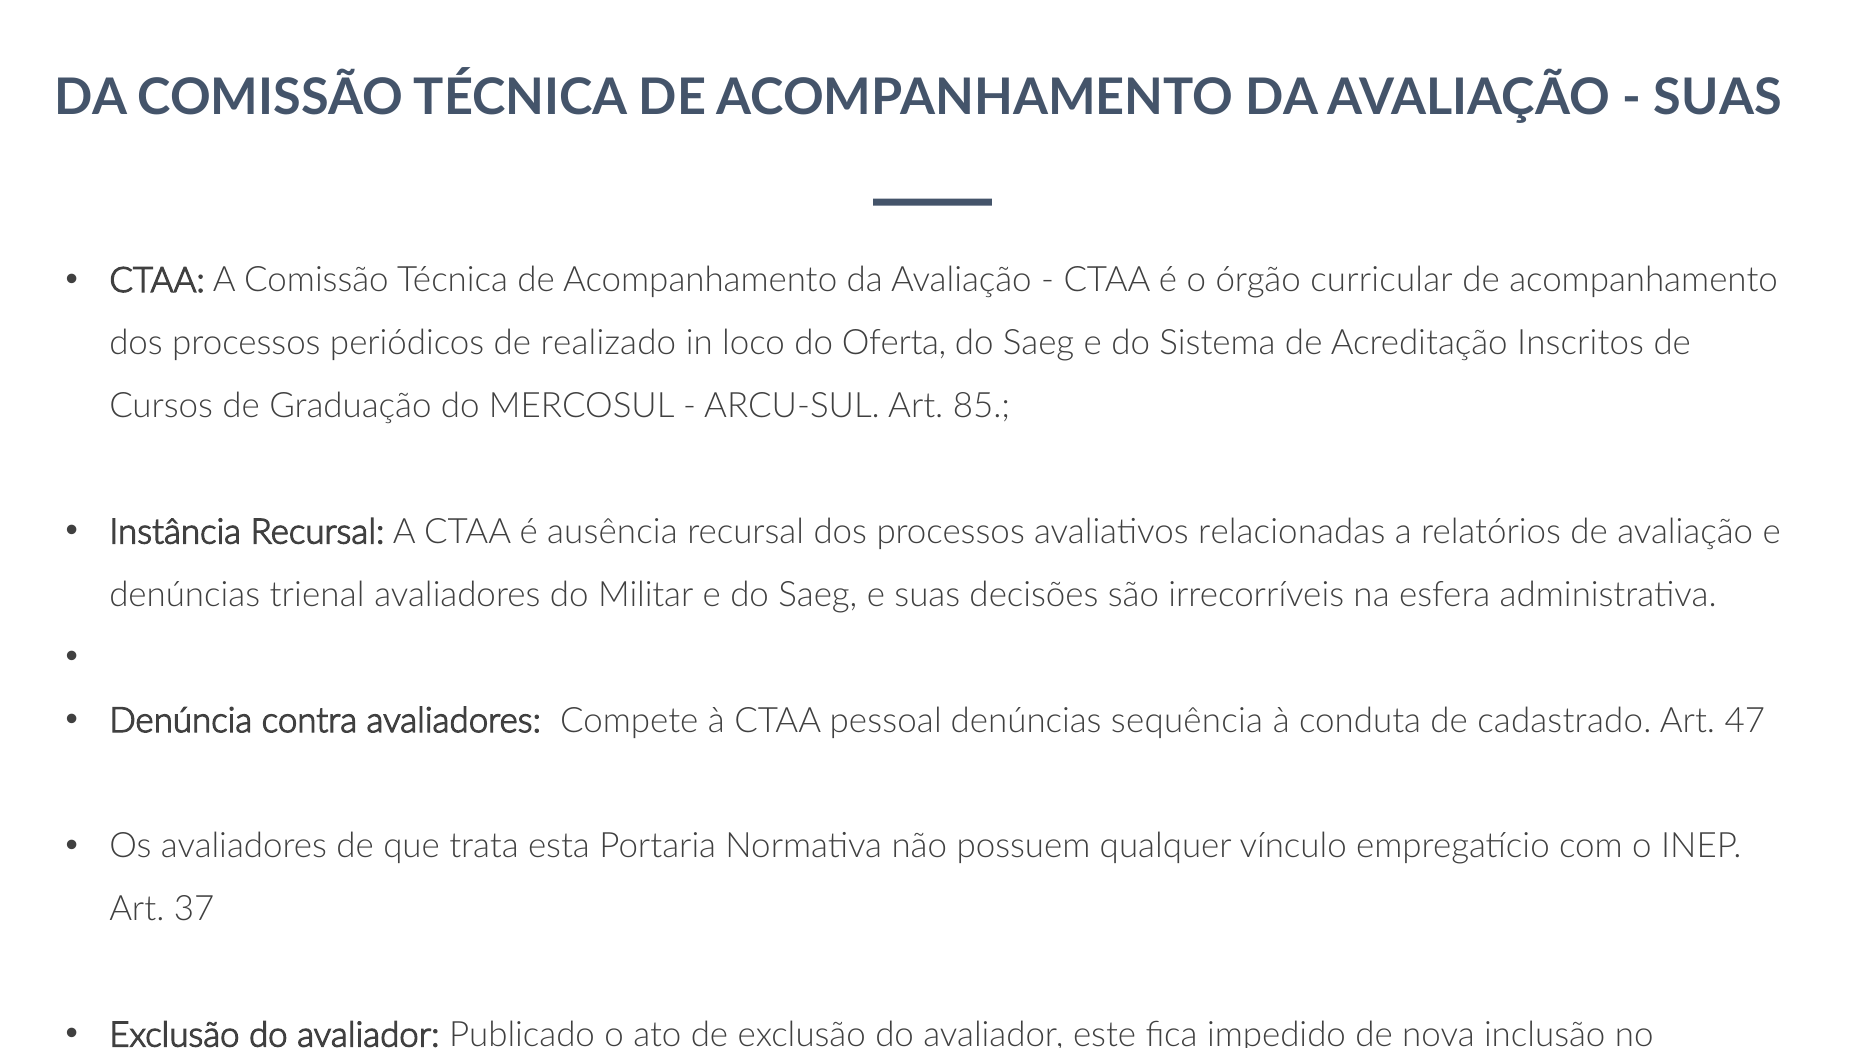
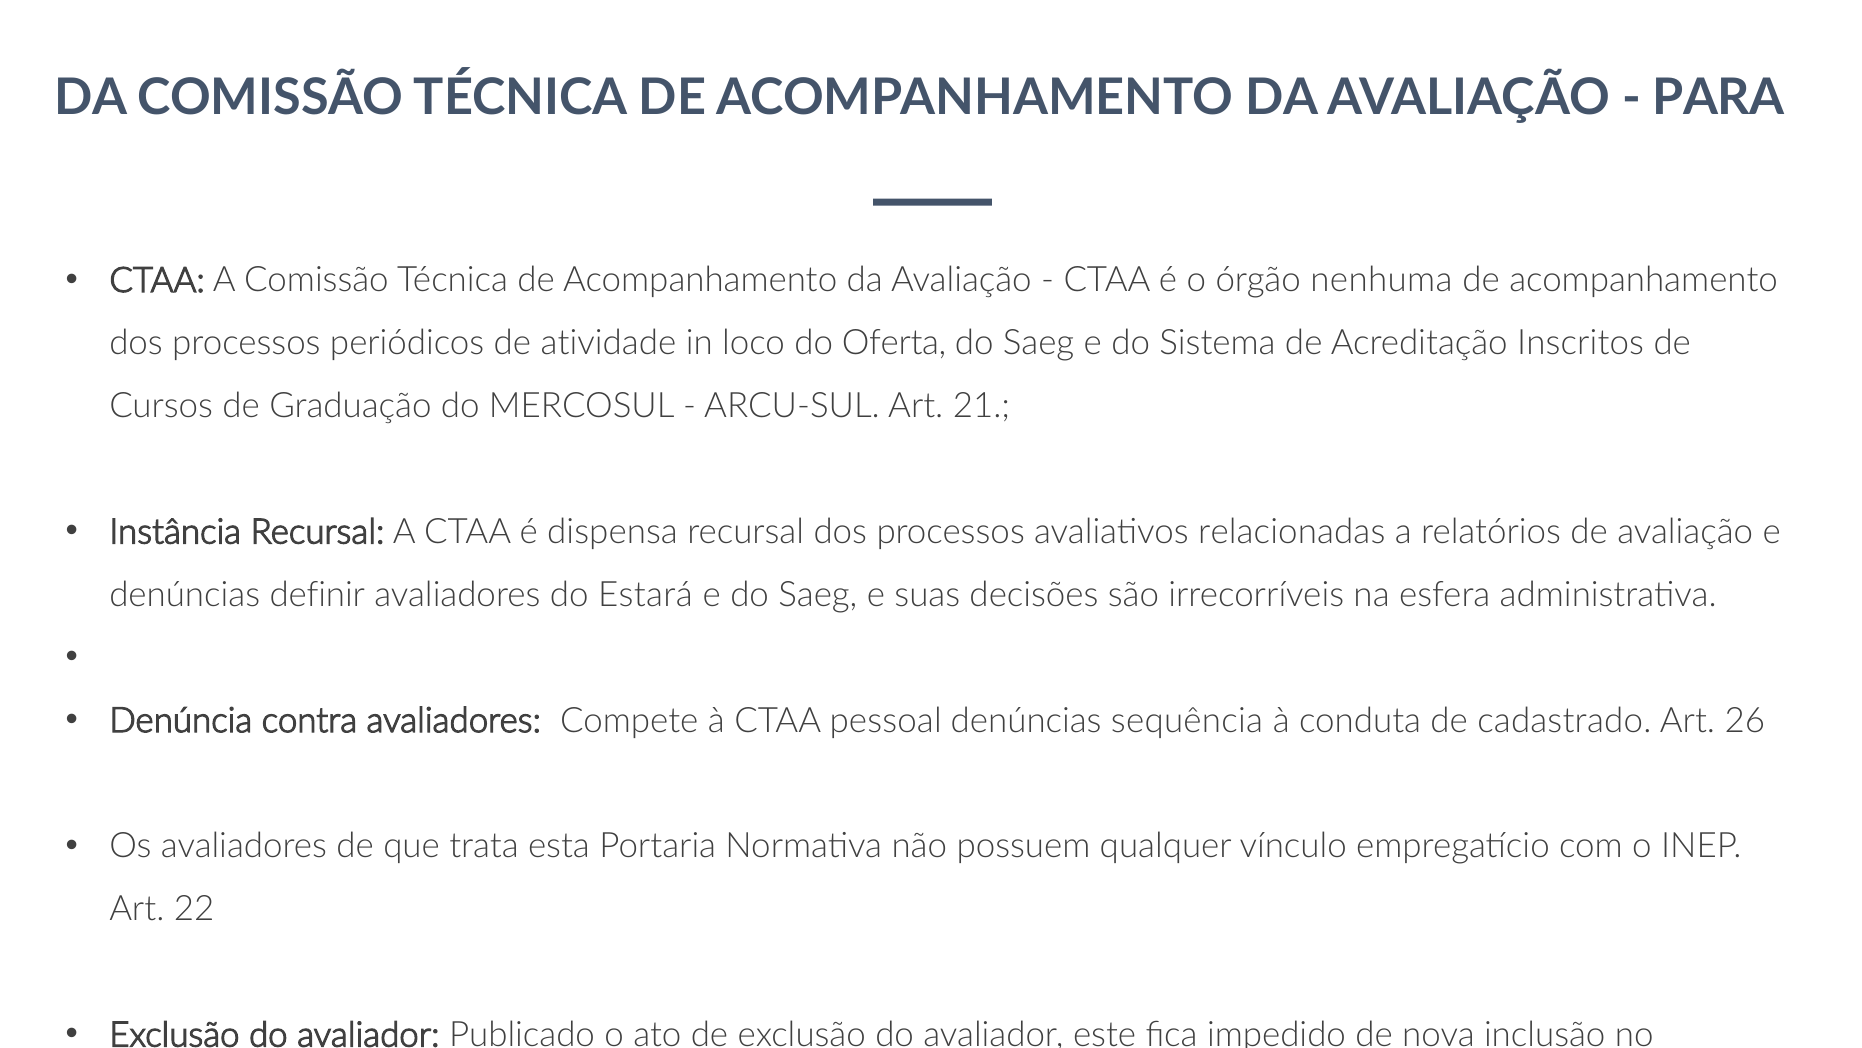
SUAS at (1718, 97): SUAS -> PARA
curricular: curricular -> nenhuma
realizado: realizado -> atividade
85: 85 -> 21
ausência: ausência -> dispensa
trienal: trienal -> definir
Militar: Militar -> Estará
47: 47 -> 26
37: 37 -> 22
